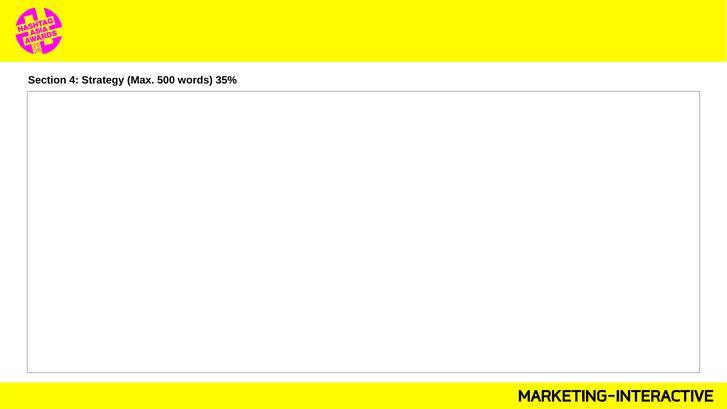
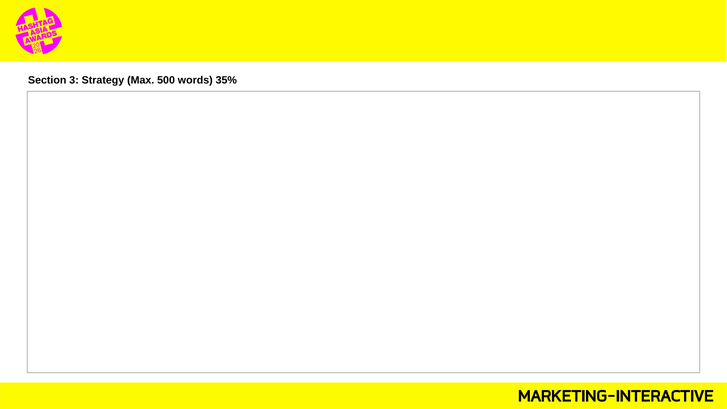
4: 4 -> 3
